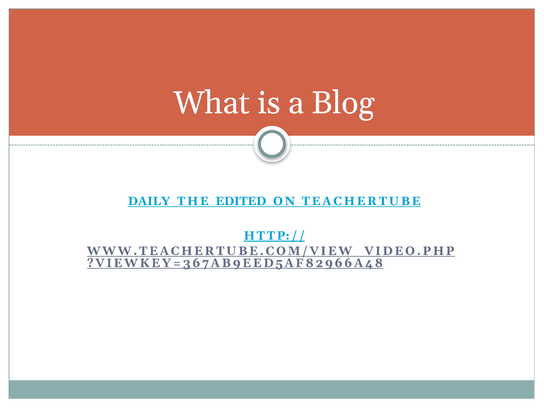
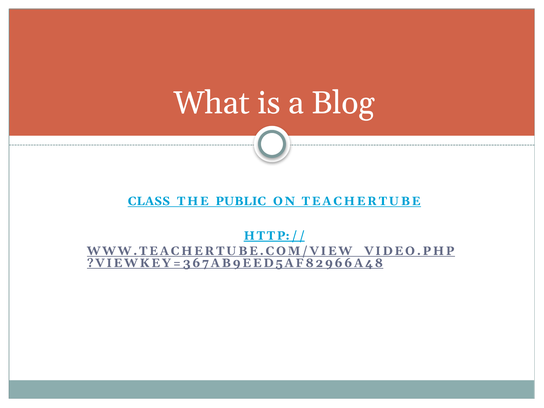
DAILY: DAILY -> CLASS
EDITED: EDITED -> PUBLIC
